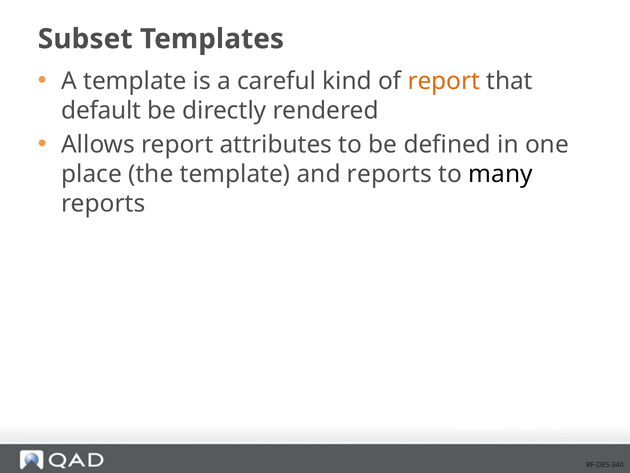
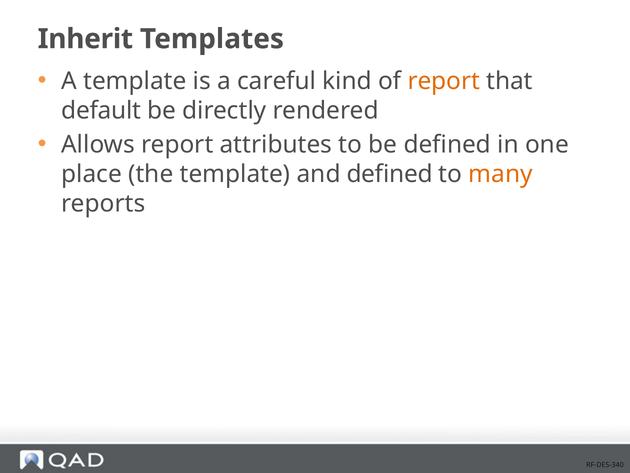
Subset: Subset -> Inherit
and reports: reports -> defined
many colour: black -> orange
